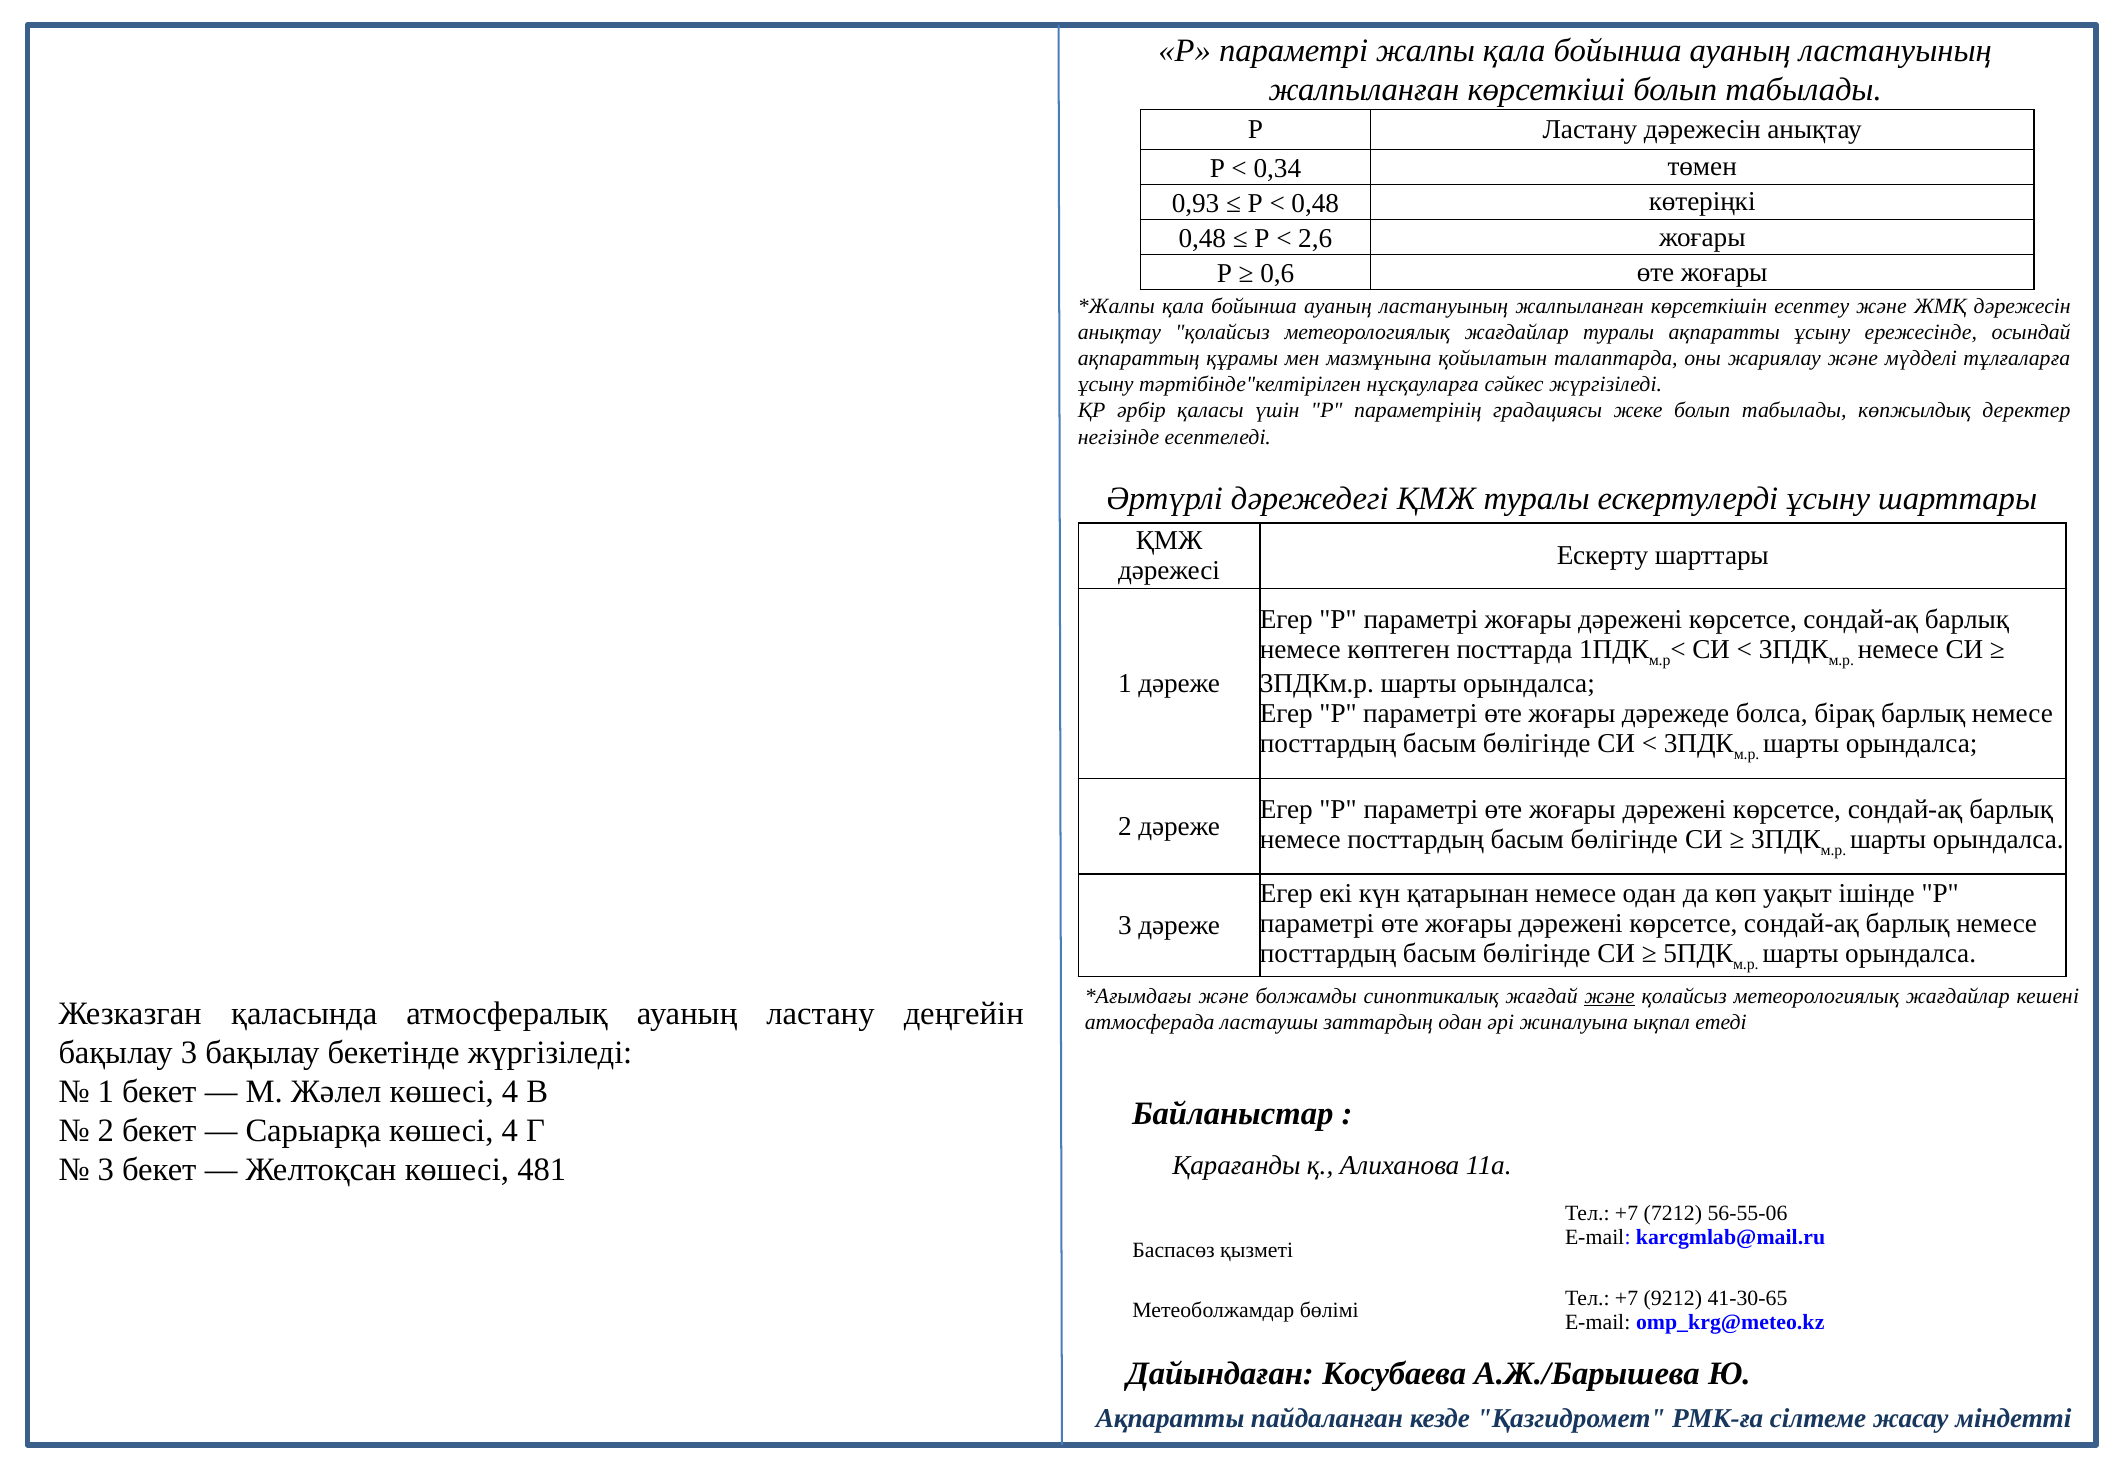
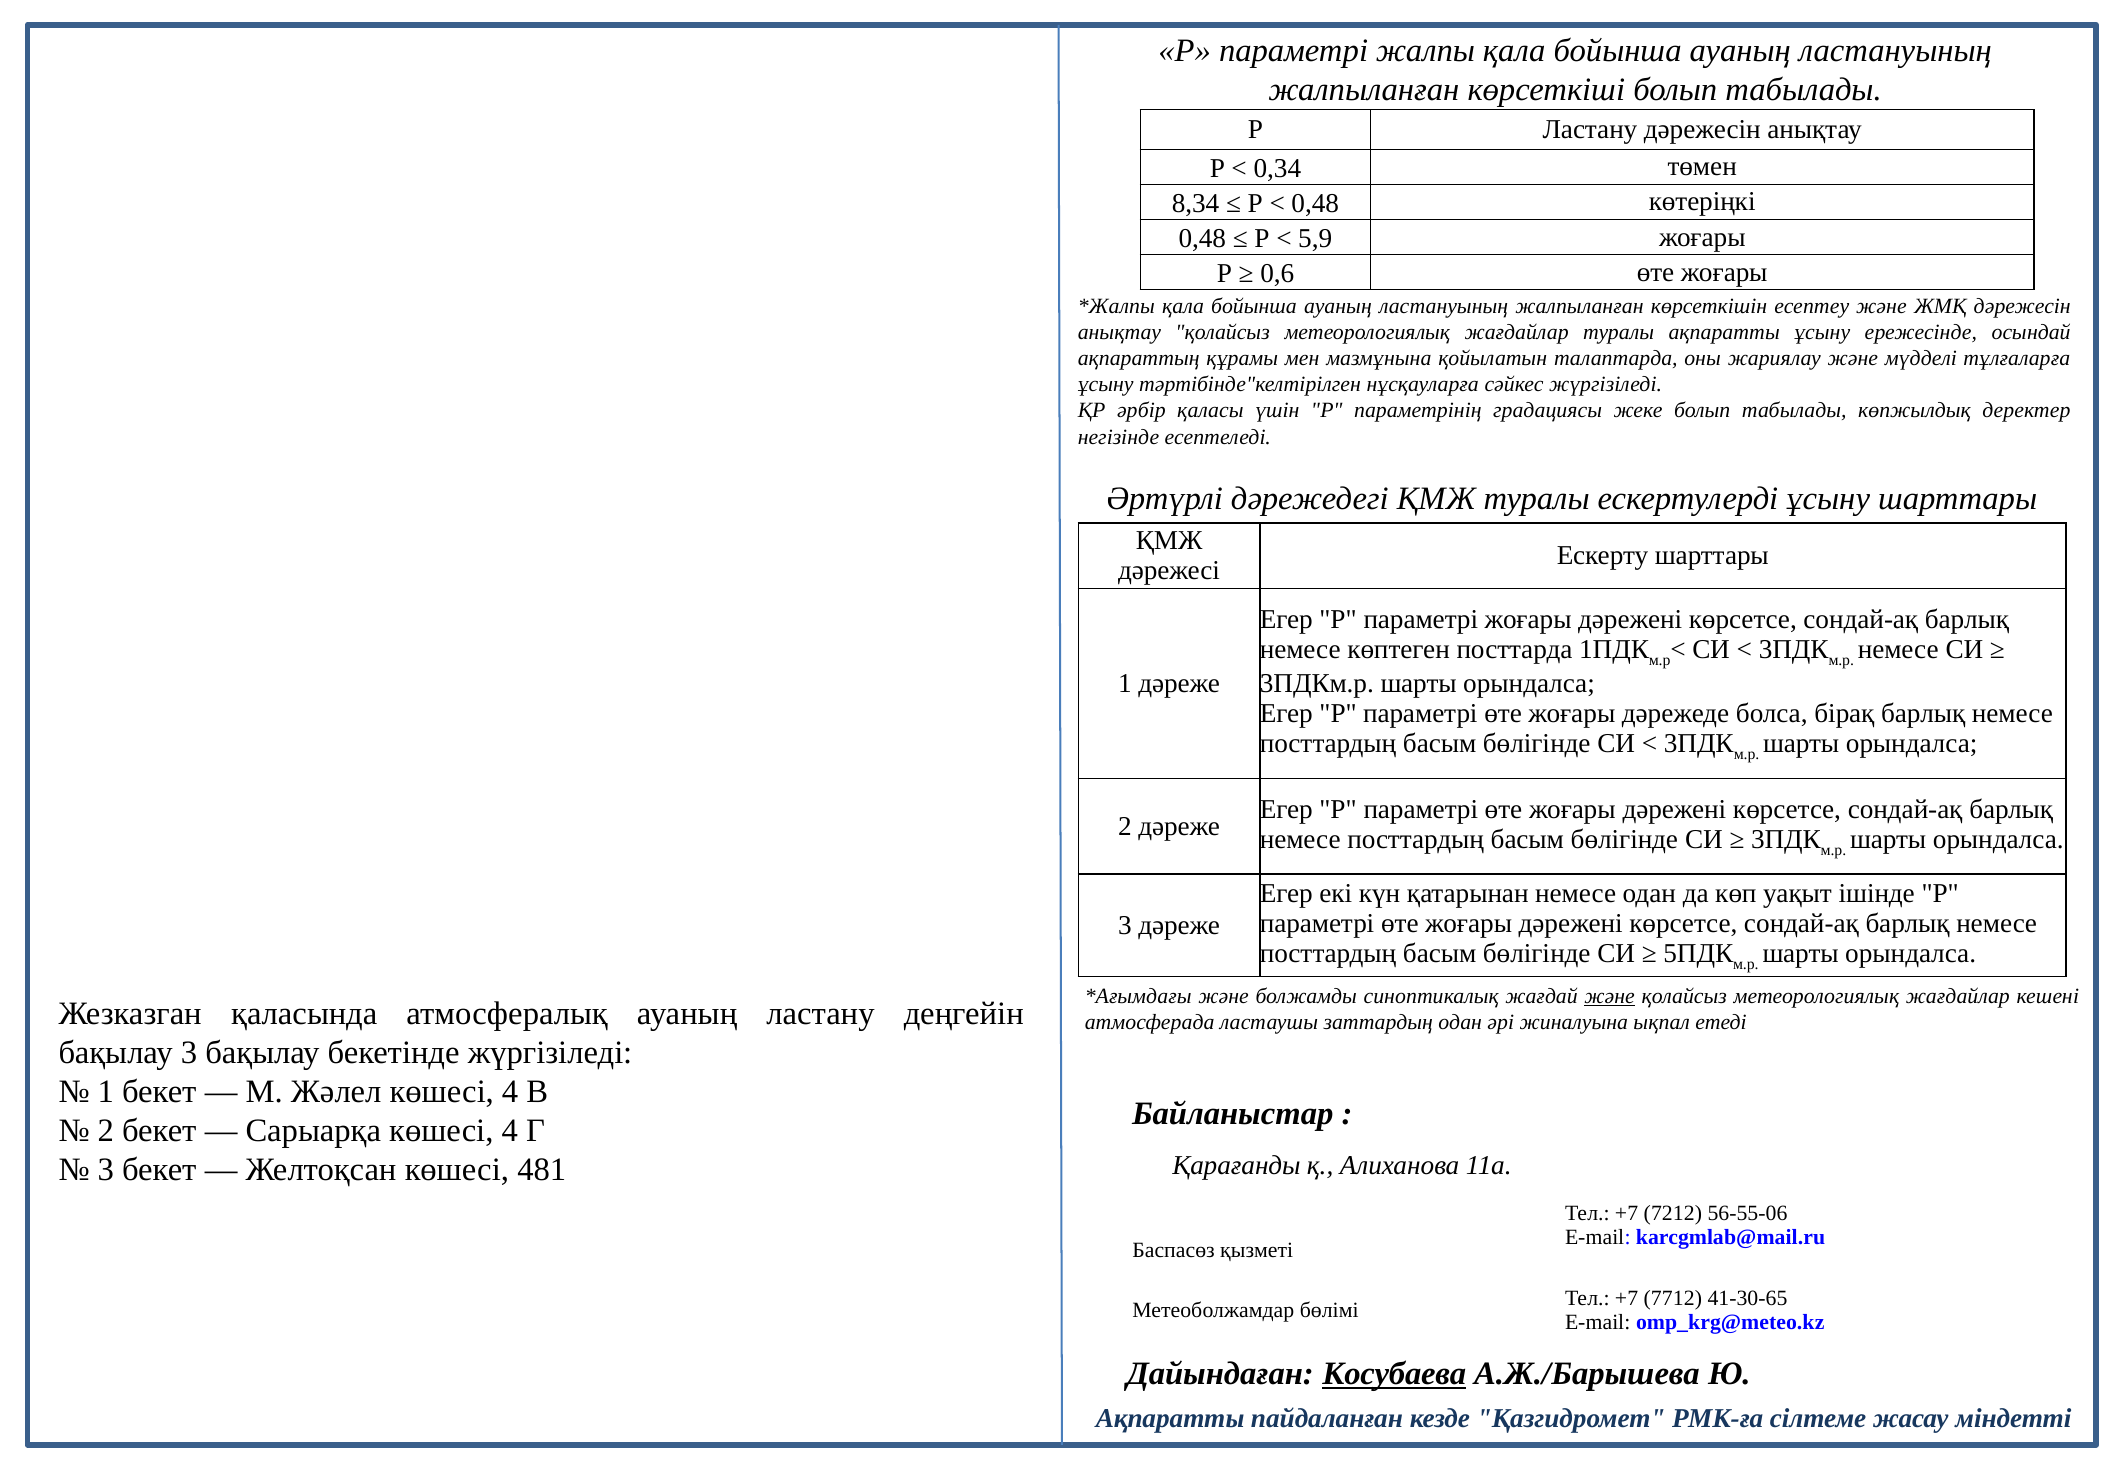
0,93: 0,93 -> 8,34
2,6: 2,6 -> 5,9
9212: 9212 -> 7712
Косубаева underline: none -> present
